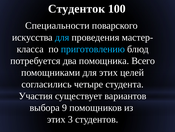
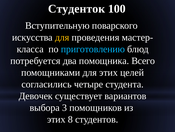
Специальности: Специальности -> Вступительную
для at (62, 37) colour: light blue -> yellow
Участия: Участия -> Девочек
9: 9 -> 3
3: 3 -> 8
